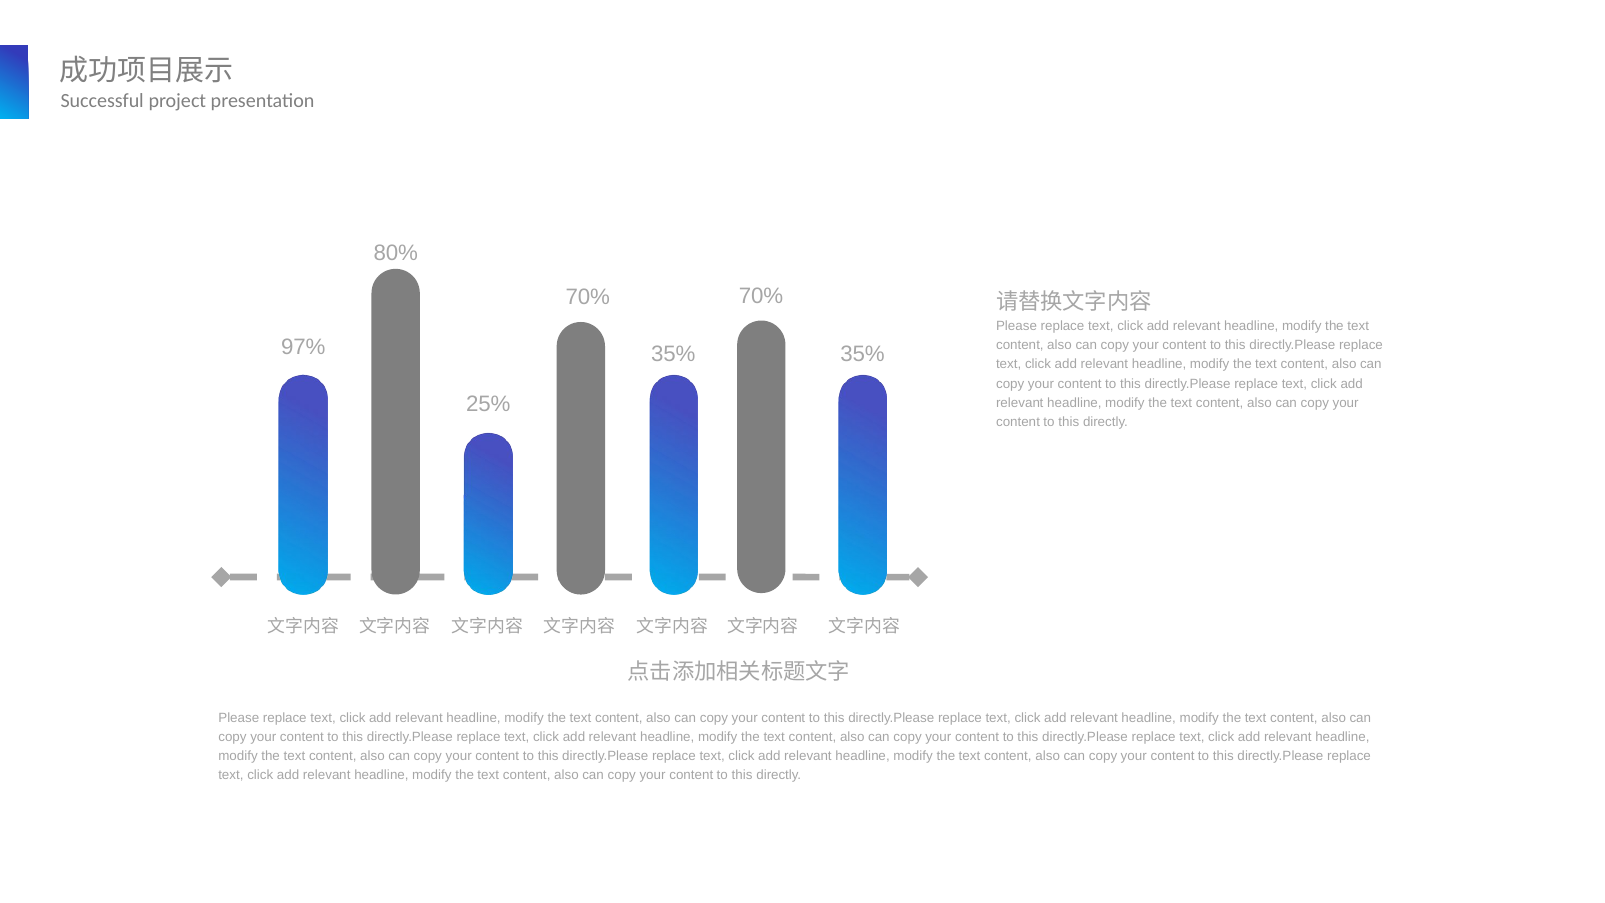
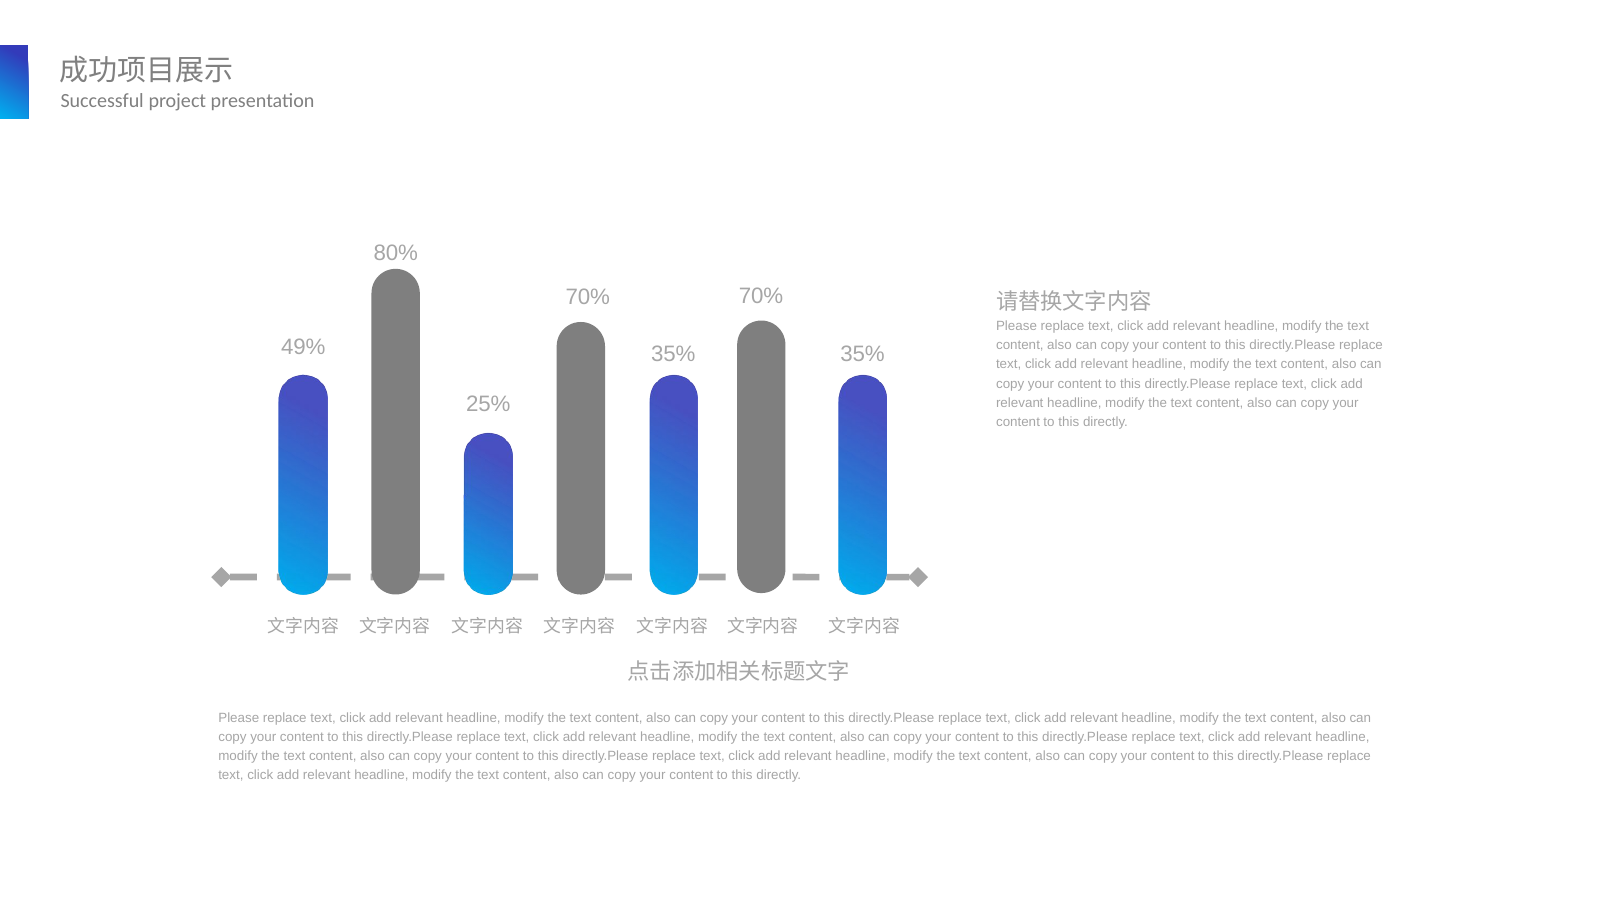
97%: 97% -> 49%
